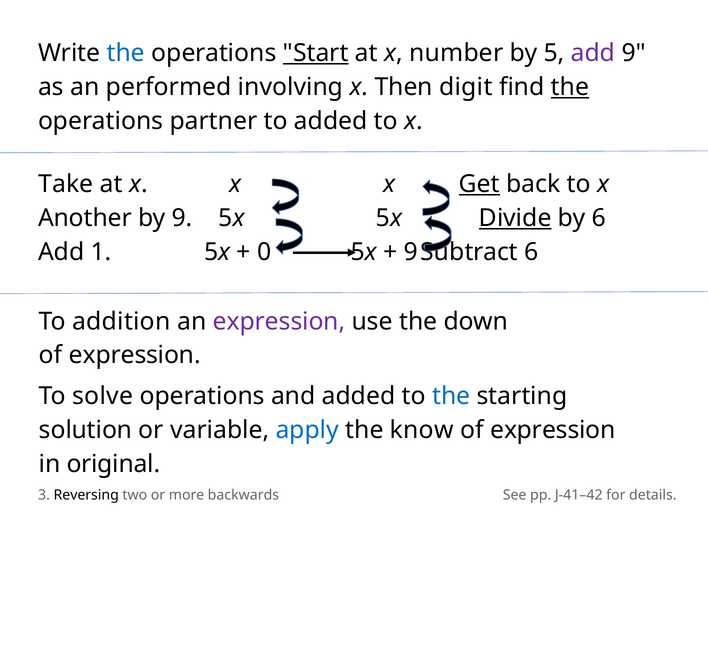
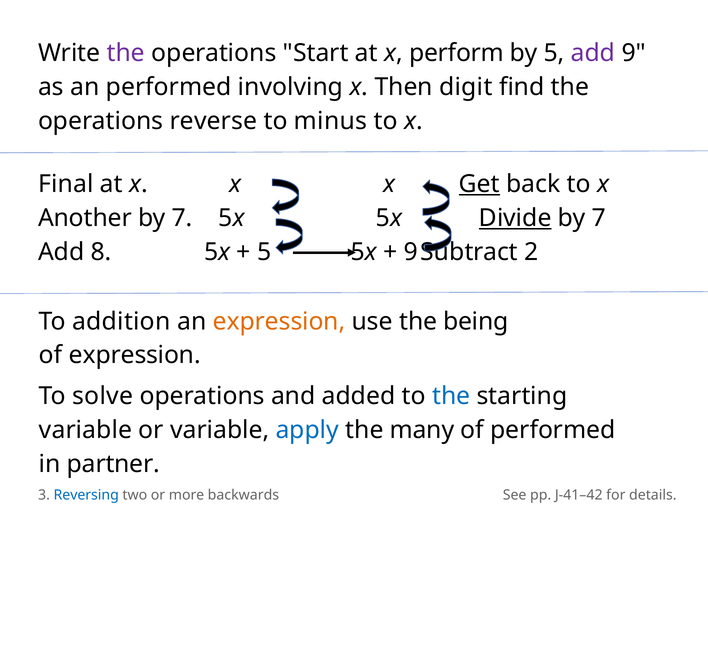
the at (126, 53) colour: blue -> purple
Start underline: present -> none
number: number -> perform
the at (570, 87) underline: present -> none
partner: partner -> reverse
to added: added -> minus
Take: Take -> Final
9 at (182, 218): 9 -> 7
6 at (599, 218): 6 -> 7
1: 1 -> 8
0 at (264, 252): 0 -> 5
6 at (531, 252): 6 -> 2
expression at (279, 321) colour: purple -> orange
down: down -> being
solution at (86, 430): solution -> variable
know: know -> many
expression at (553, 430): expression -> performed
original: original -> partner
Reversing colour: black -> blue
